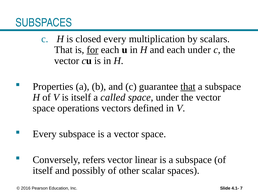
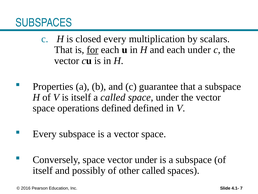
that at (188, 86) underline: present -> none
operations vectors: vectors -> defined
Conversely refers: refers -> space
vector linear: linear -> under
other scalar: scalar -> called
